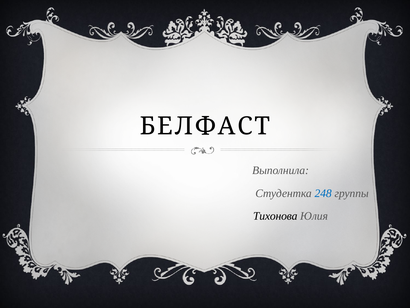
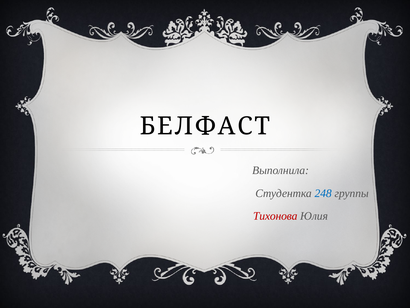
Тихонова colour: black -> red
